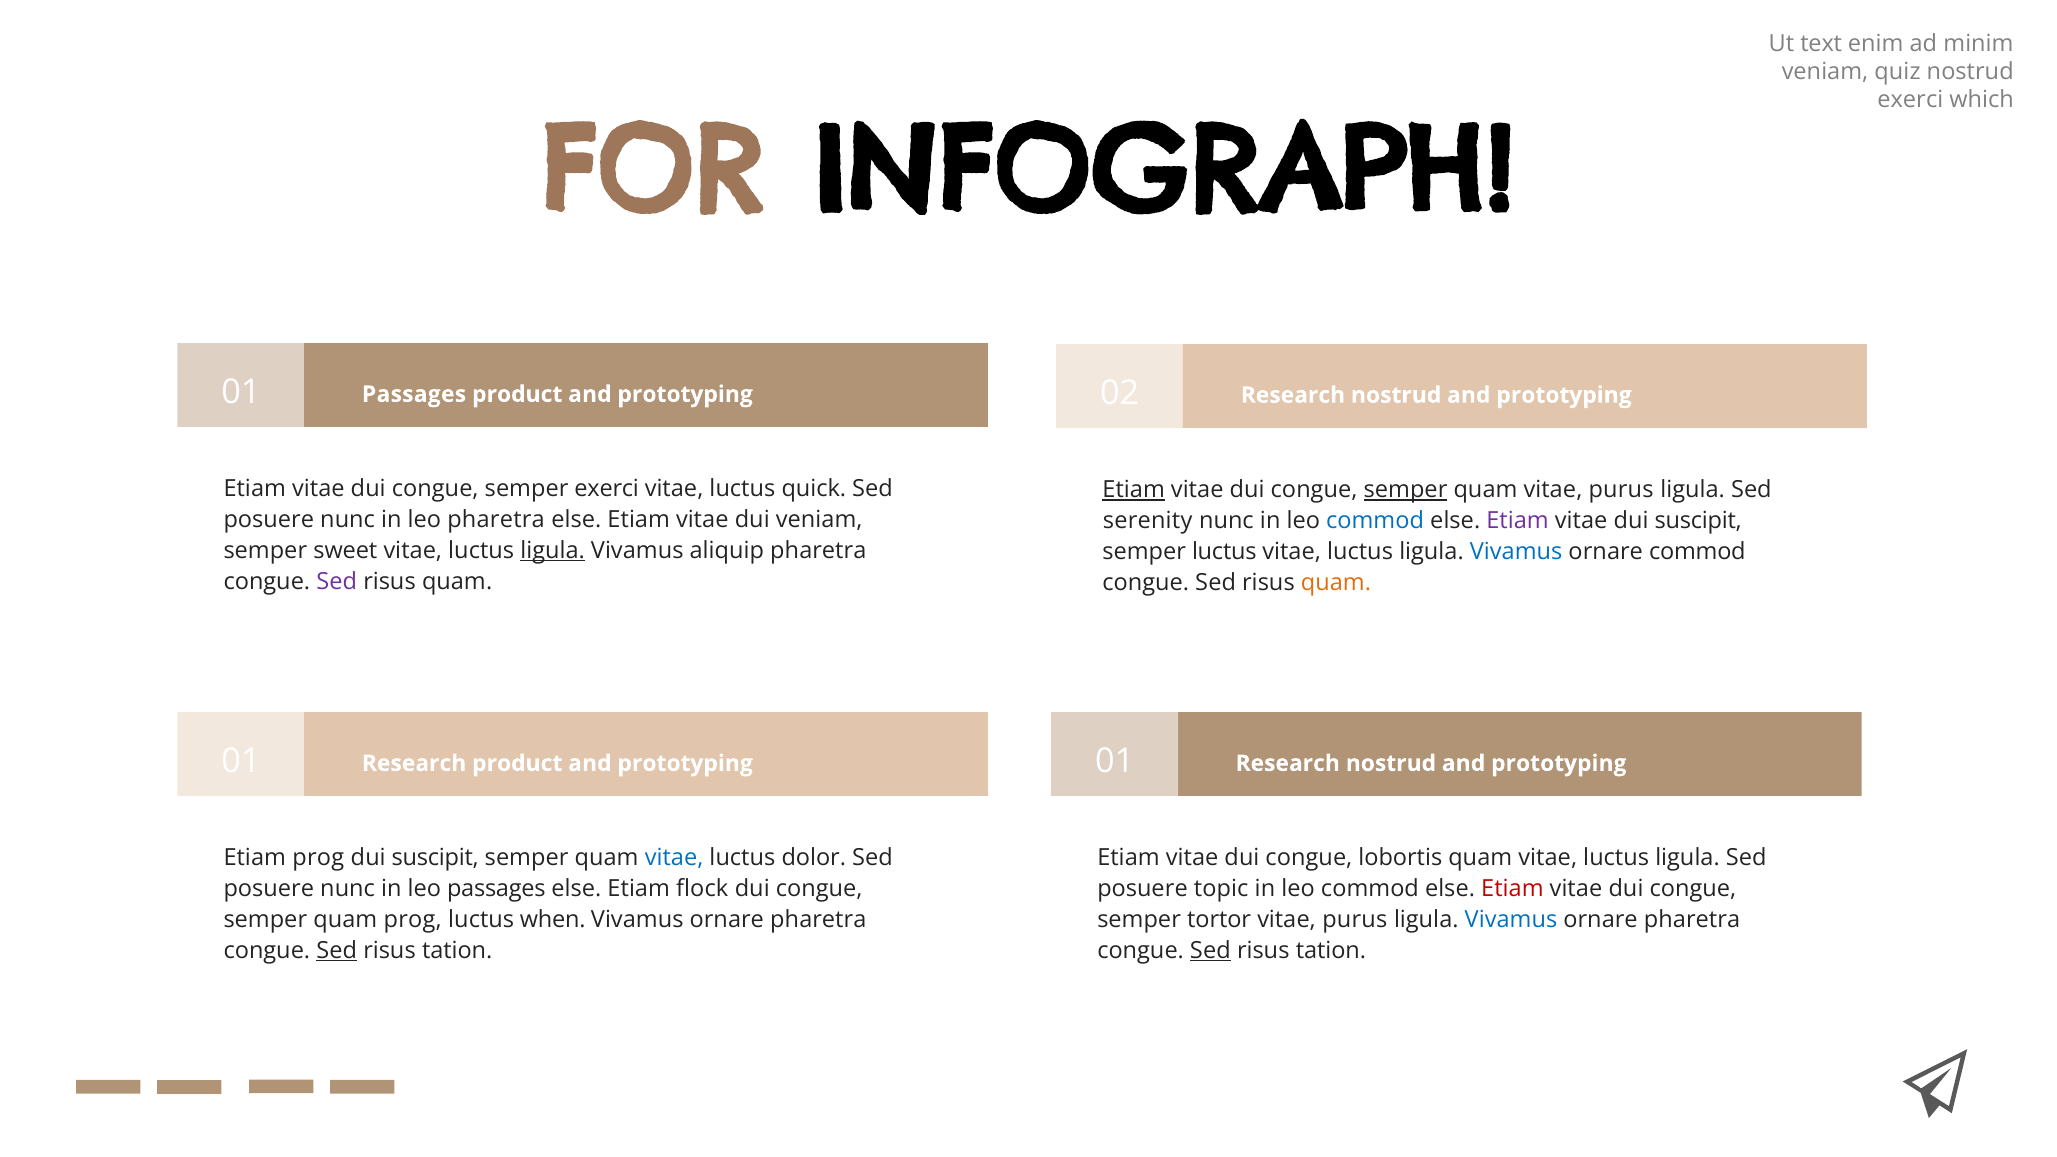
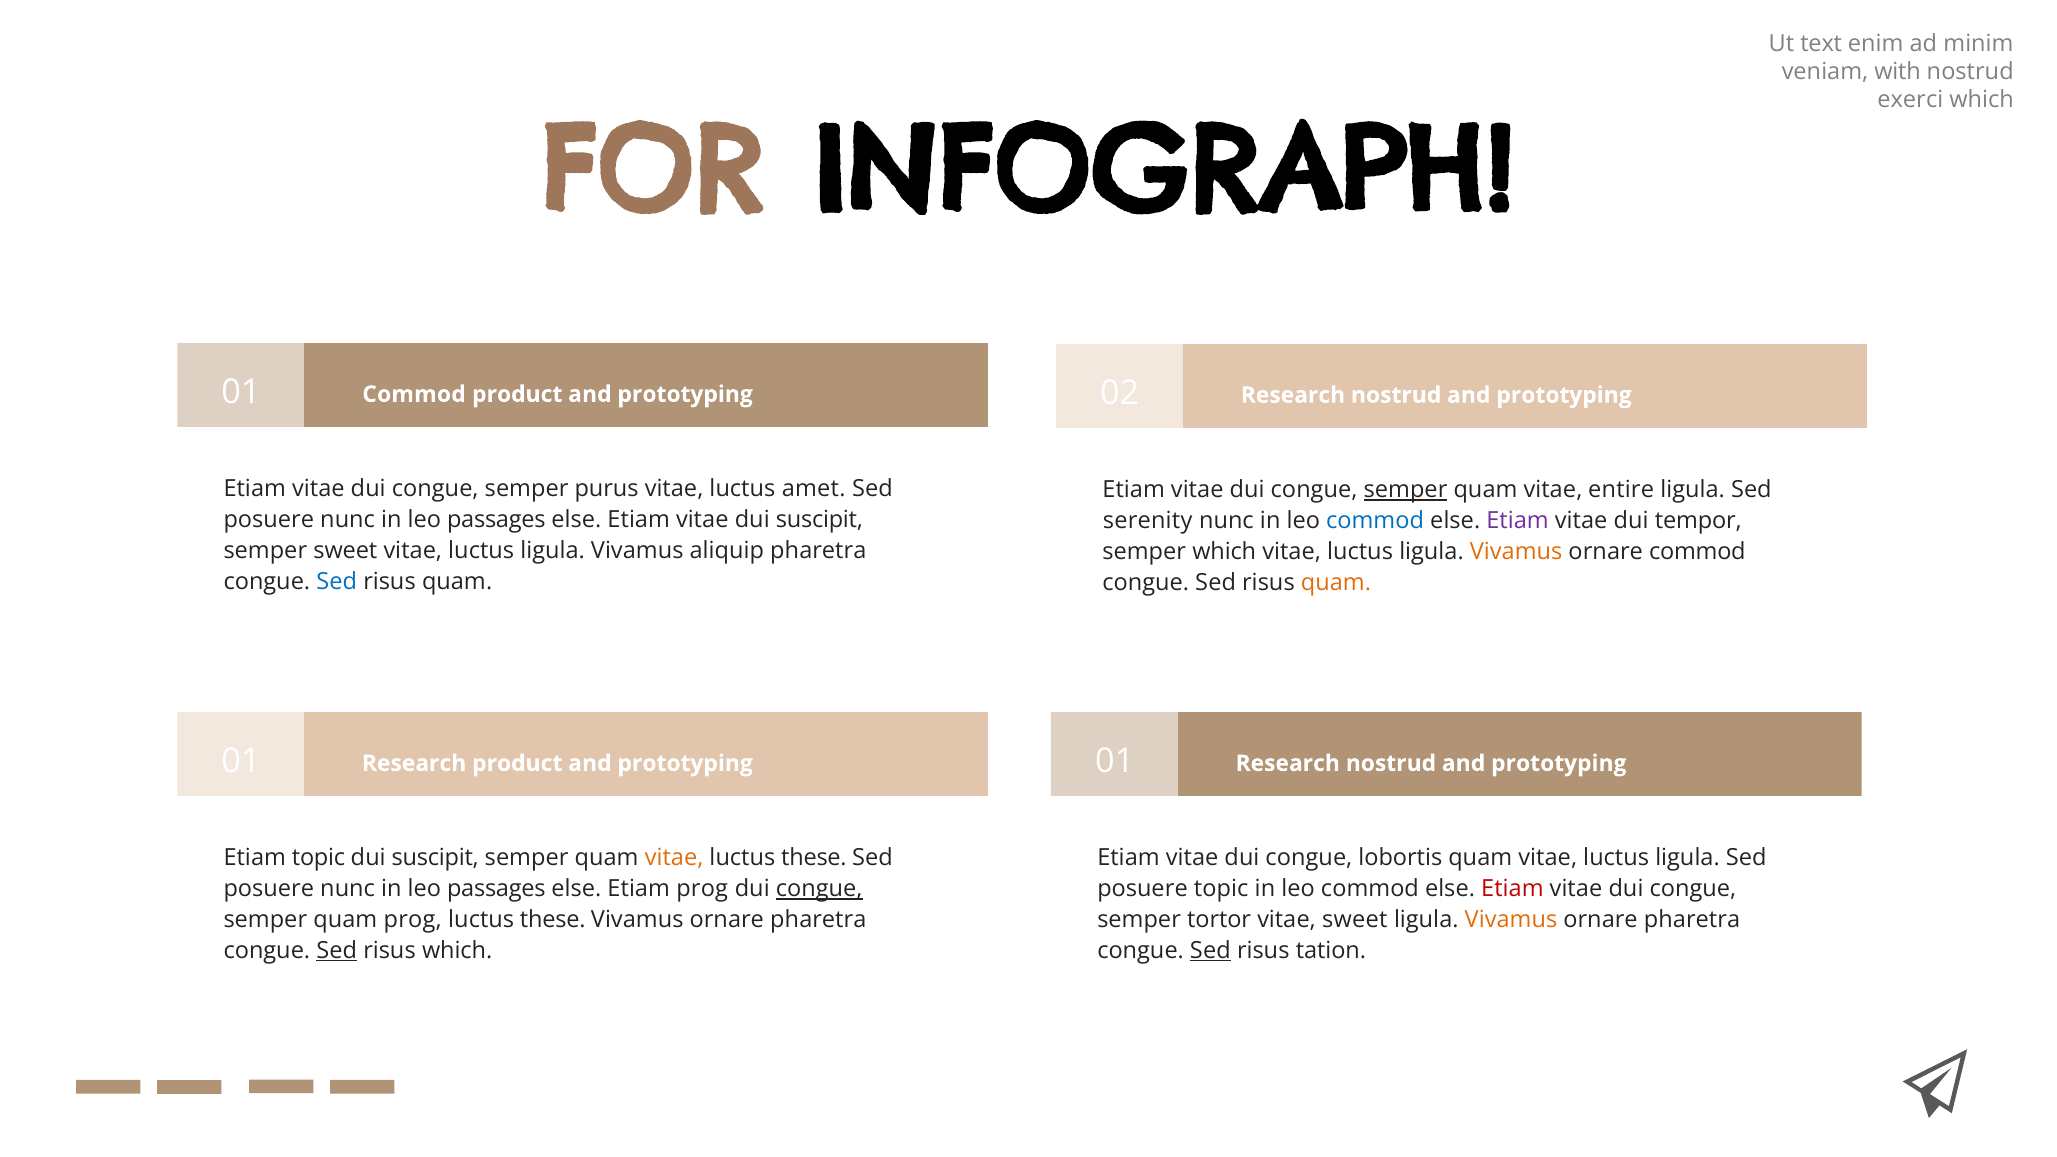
quiz: quiz -> with
Passages at (414, 394): Passages -> Commod
semper exerci: exerci -> purus
quick: quick -> amet
Etiam at (1134, 490) underline: present -> none
quam vitae purus: purus -> entire
pharetra at (496, 520): pharetra -> passages
vitae dui veniam: veniam -> suscipit
vitae dui suscipit: suscipit -> tempor
ligula at (553, 551) underline: present -> none
semper luctus: luctus -> which
Vivamus at (1516, 551) colour: blue -> orange
Sed at (337, 581) colour: purple -> blue
Etiam prog: prog -> topic
vitae at (674, 858) colour: blue -> orange
dolor at (814, 858): dolor -> these
Etiam flock: flock -> prog
congue at (819, 889) underline: none -> present
when at (553, 920): when -> these
purus at (1355, 920): purus -> sweet
Vivamus at (1511, 920) colour: blue -> orange
tation at (457, 950): tation -> which
